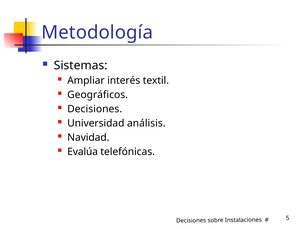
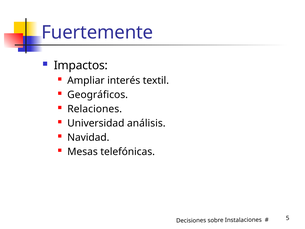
Metodología: Metodología -> Fuertemente
Sistemas: Sistemas -> Impactos
Decisiones at (95, 109): Decisiones -> Relaciones
Evalúa: Evalúa -> Mesas
